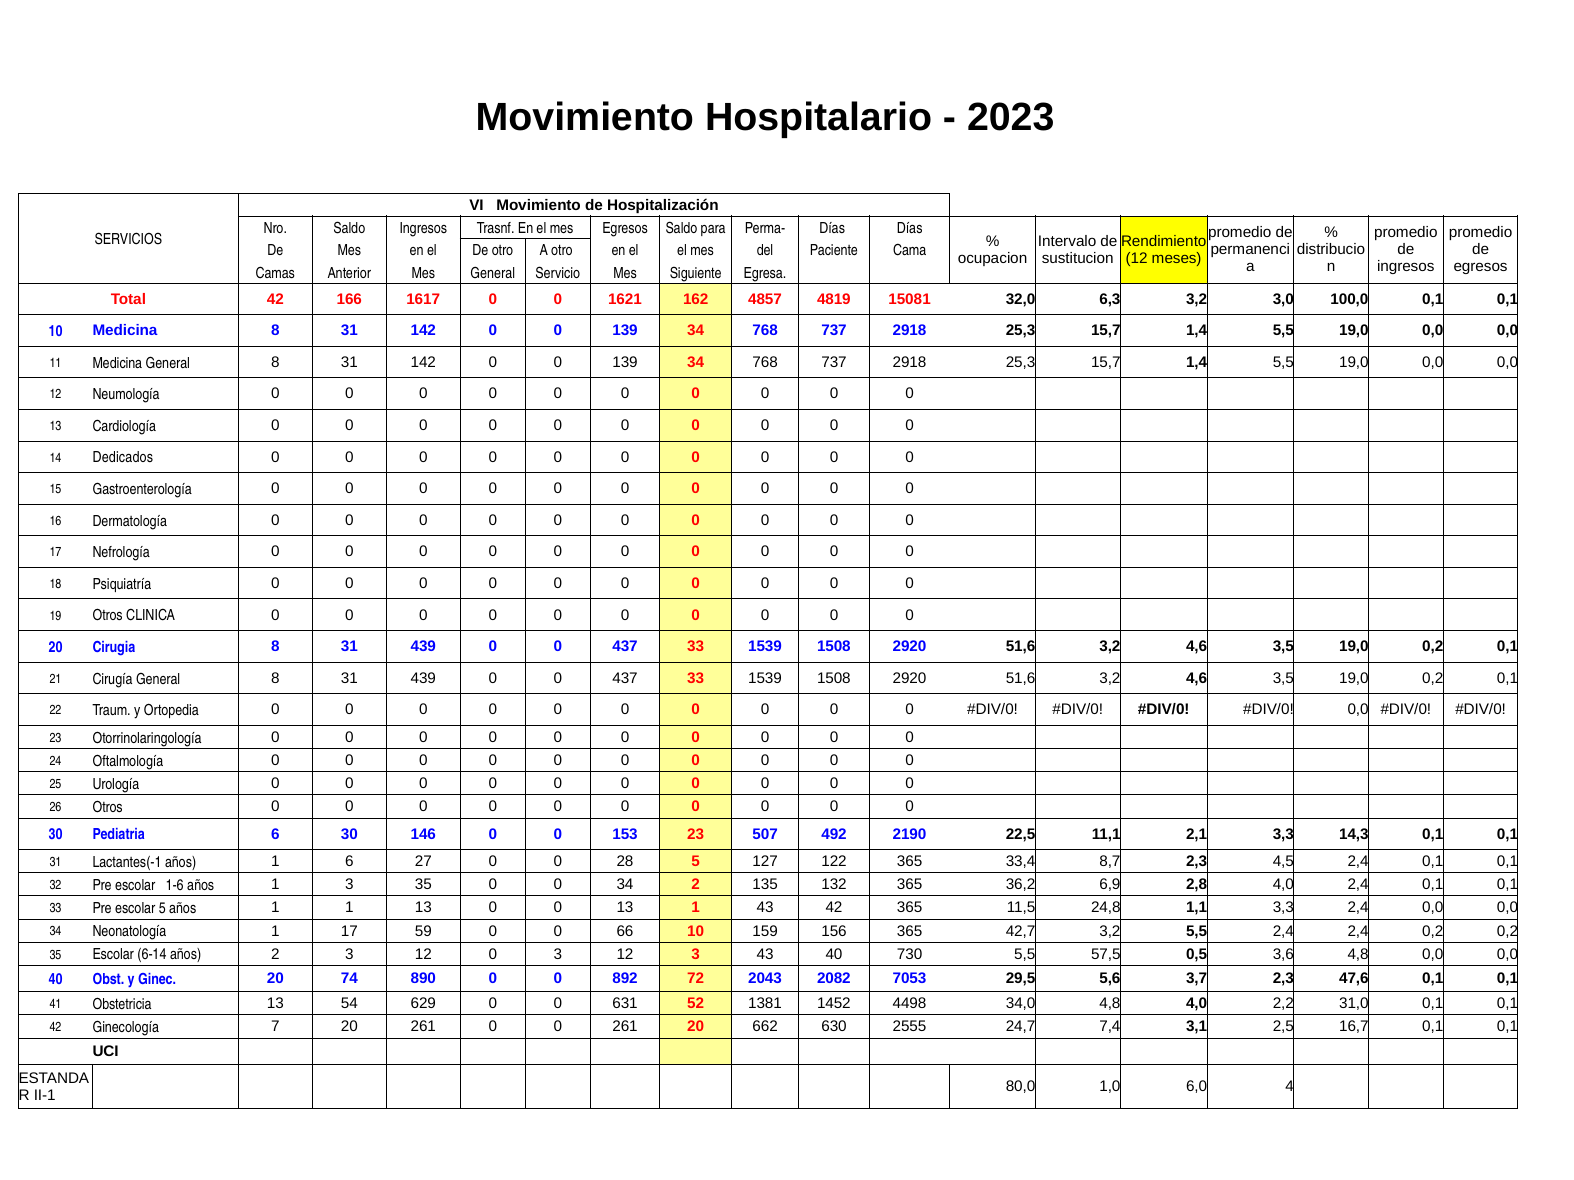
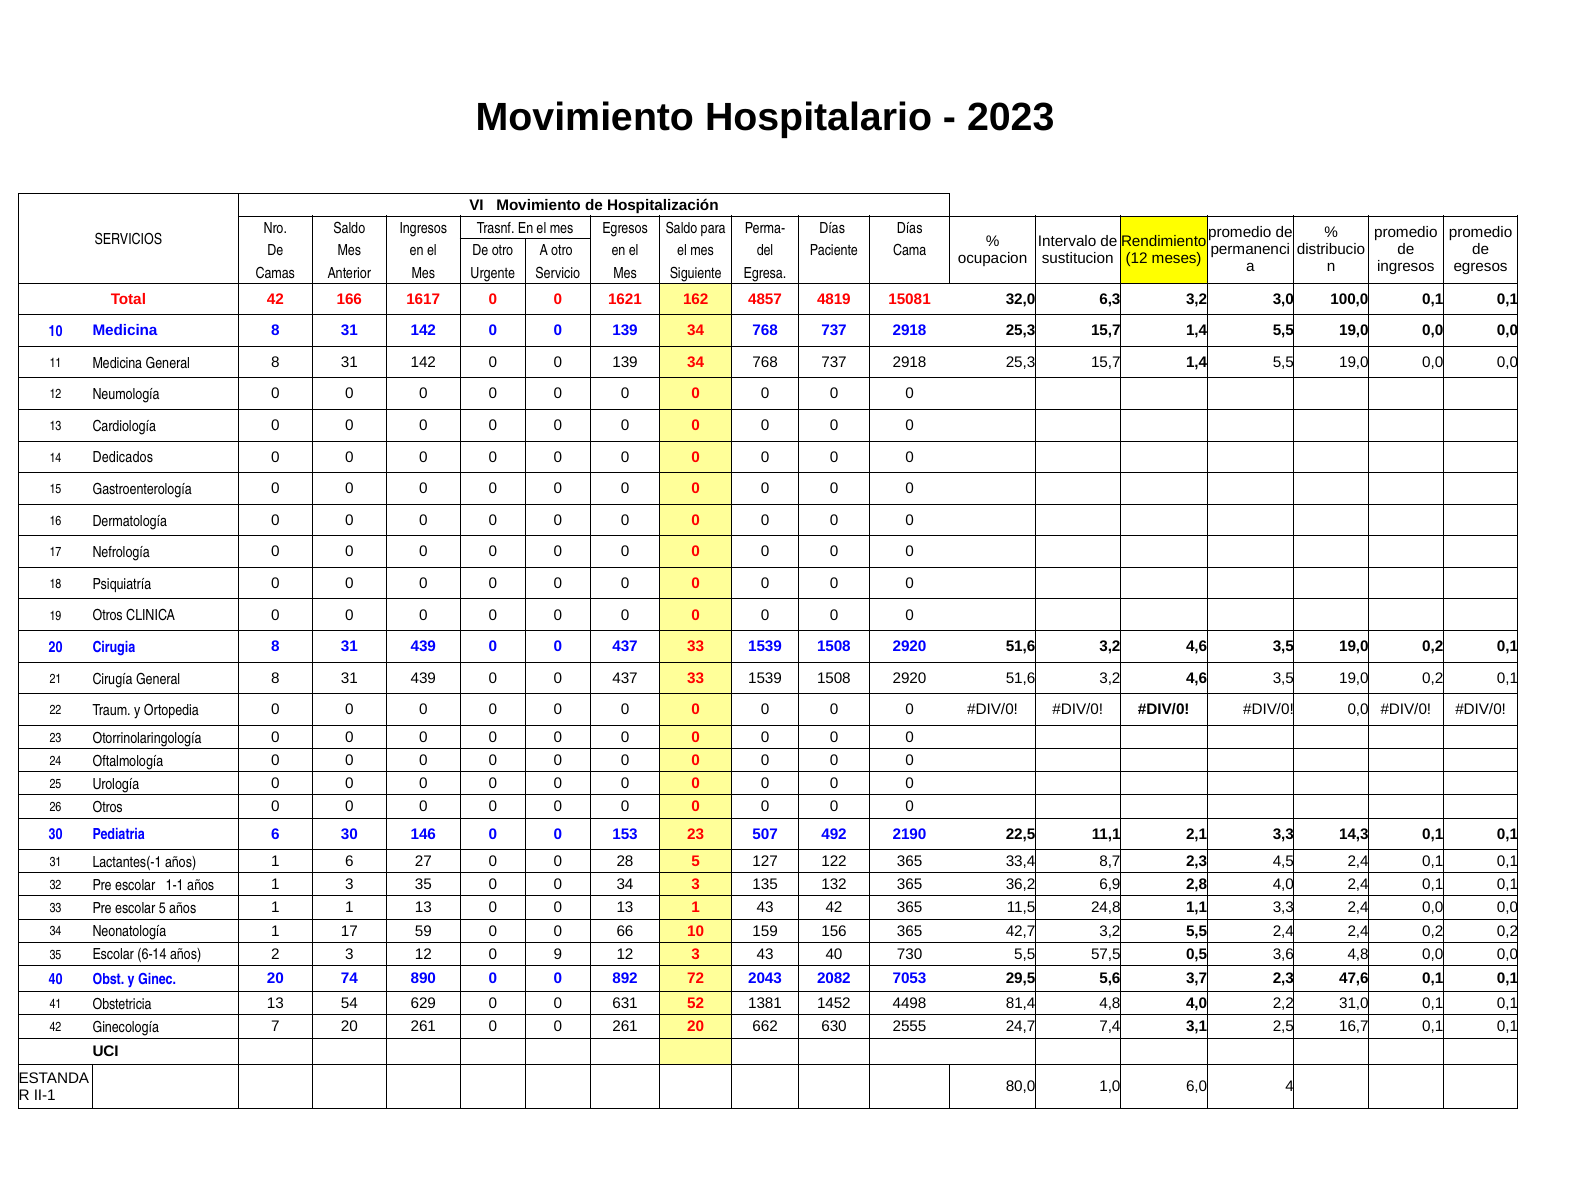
Mes General: General -> Urgente
1-6: 1-6 -> 1-1
34 2: 2 -> 3
0 3: 3 -> 9
34,0: 34,0 -> 81,4
